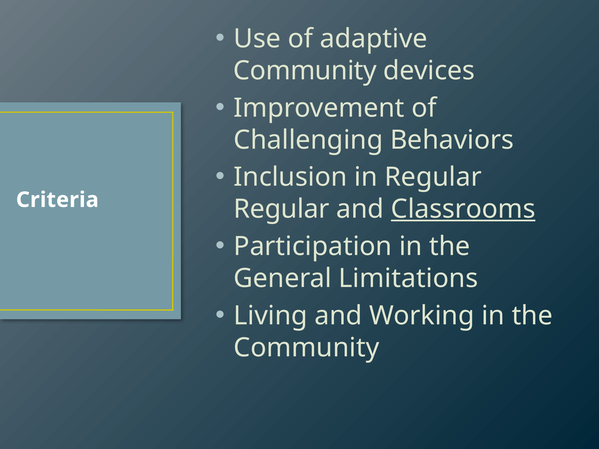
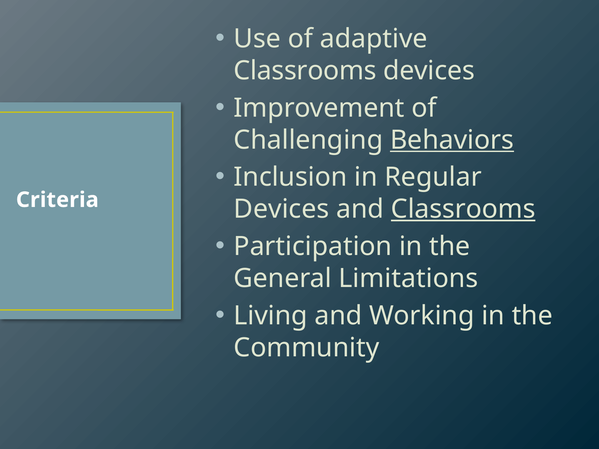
Community at (305, 71): Community -> Classrooms
Behaviors underline: none -> present
Regular at (282, 209): Regular -> Devices
